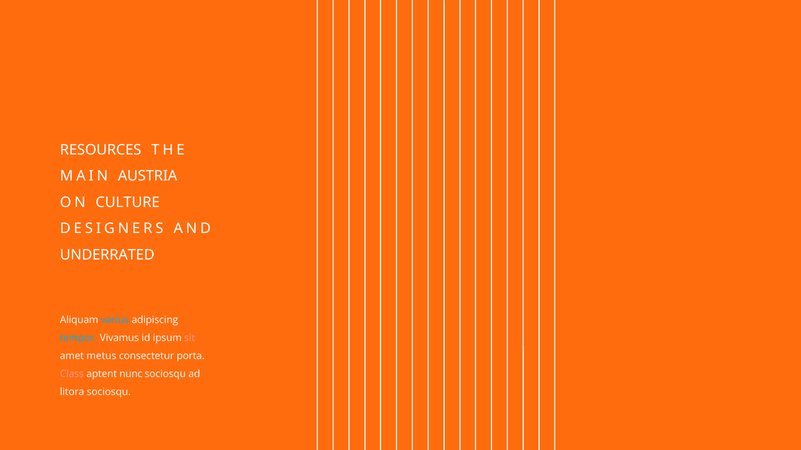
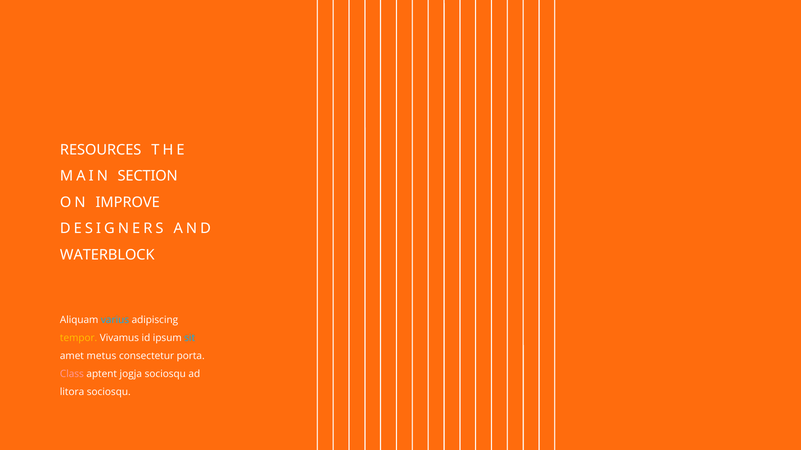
AUSTRIA: AUSTRIA -> SECTION
CULTURE: CULTURE -> IMPROVE
UNDERRATED: UNDERRATED -> WATERBLOCK
tempor colour: light blue -> yellow
sit colour: pink -> light blue
nunc: nunc -> jogja
